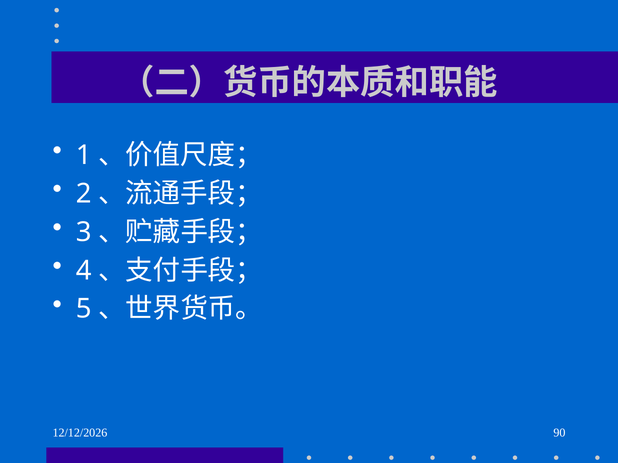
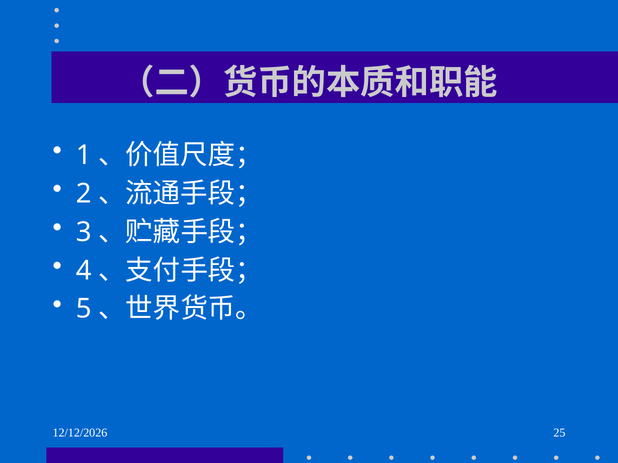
90: 90 -> 25
